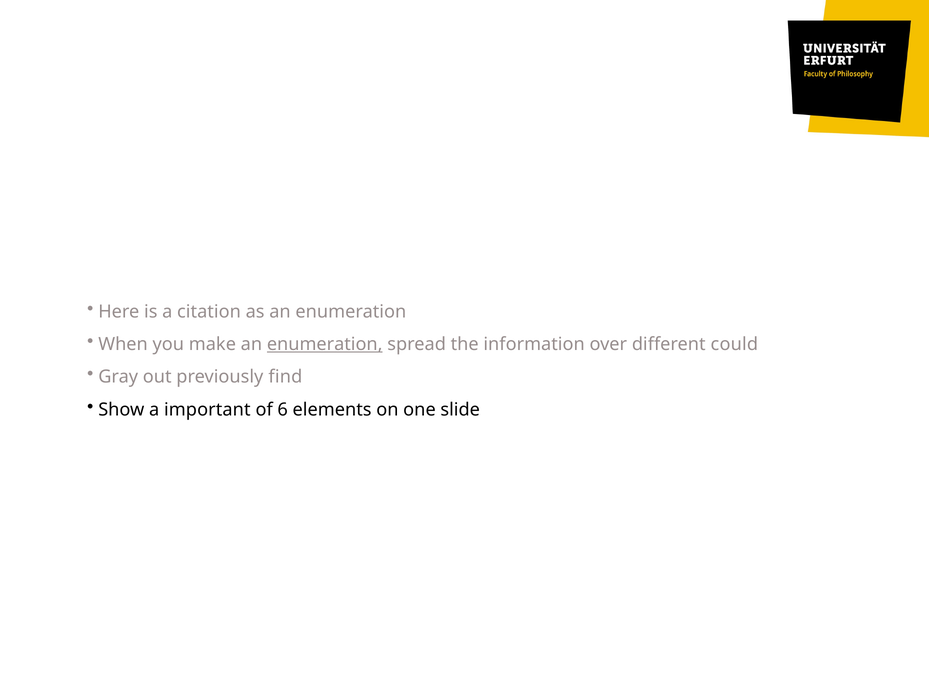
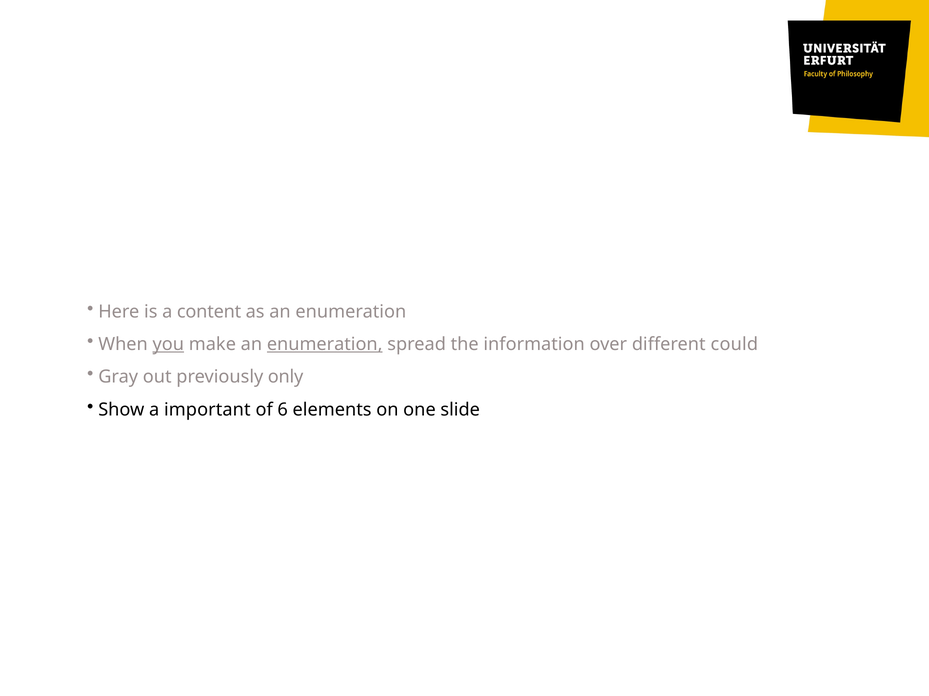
citation: citation -> content
you underline: none -> present
find: find -> only
